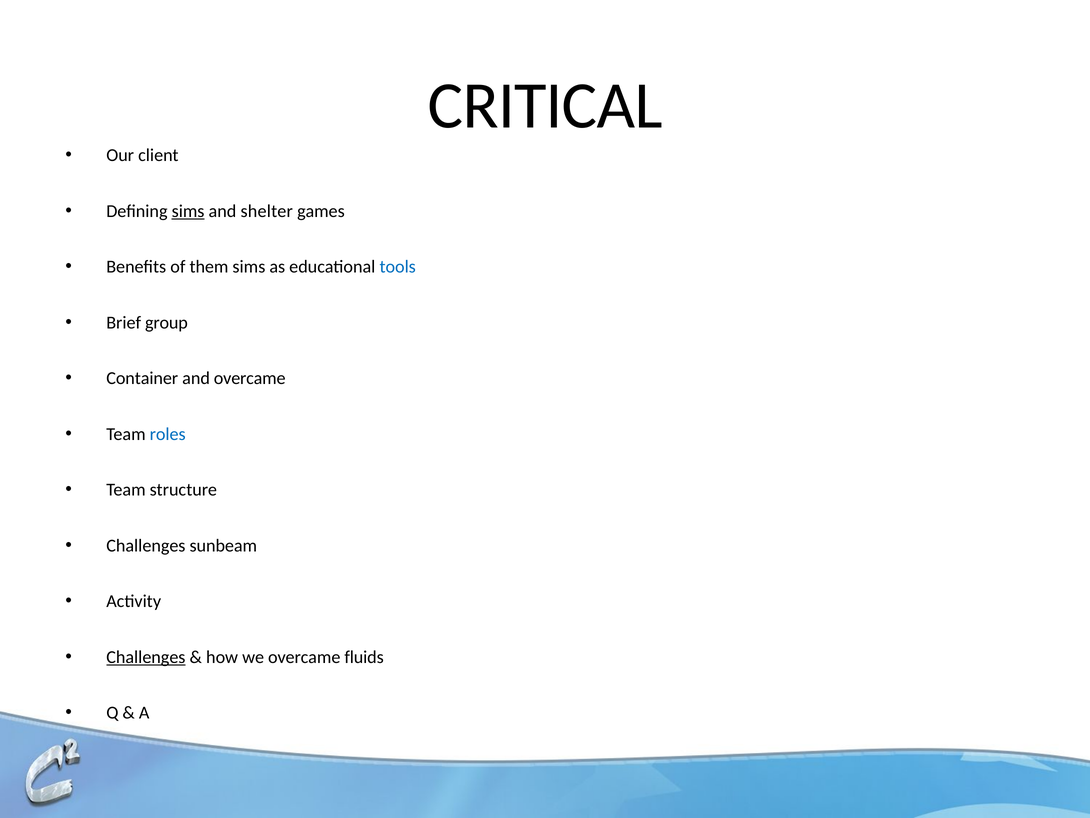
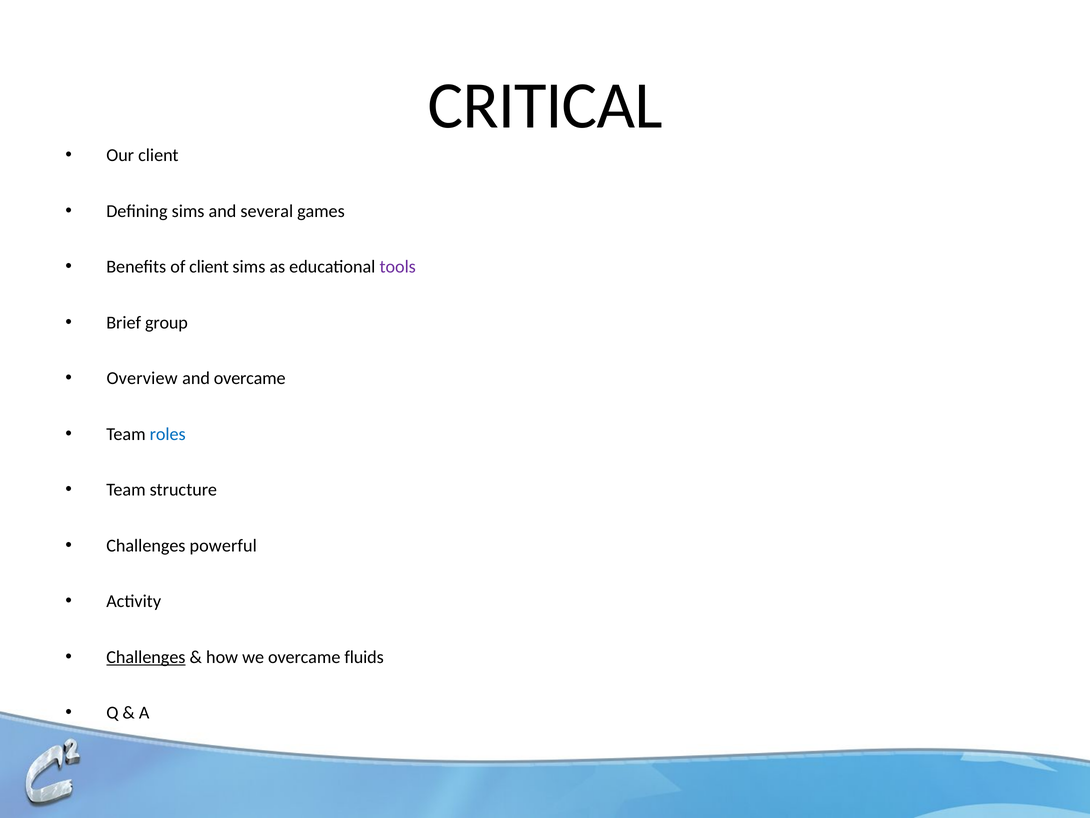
sims at (188, 211) underline: present -> none
shelter: shelter -> several
of them: them -> client
tools colour: blue -> purple
Container: Container -> Overview
sunbeam: sunbeam -> powerful
